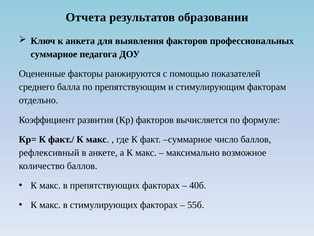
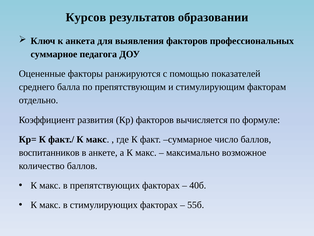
Отчета: Отчета -> Курсов
рефлексивный: рефлексивный -> воспитанников
